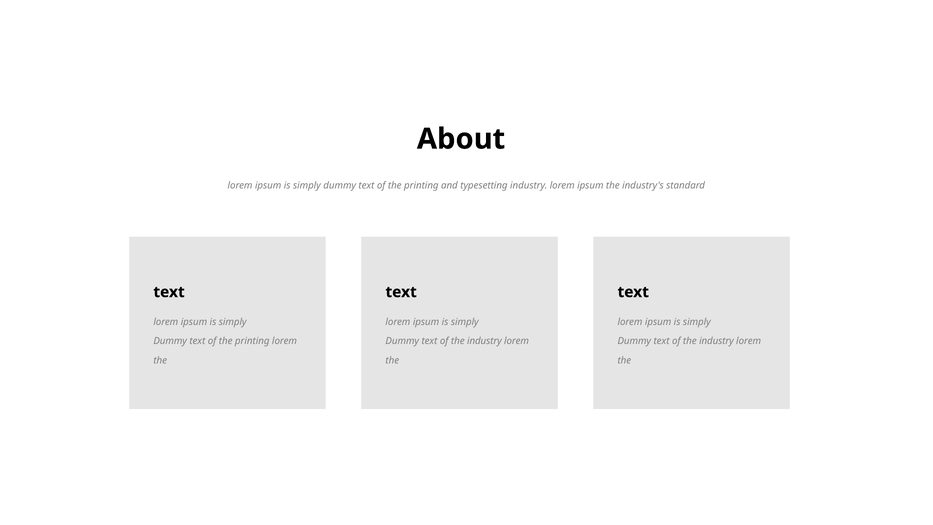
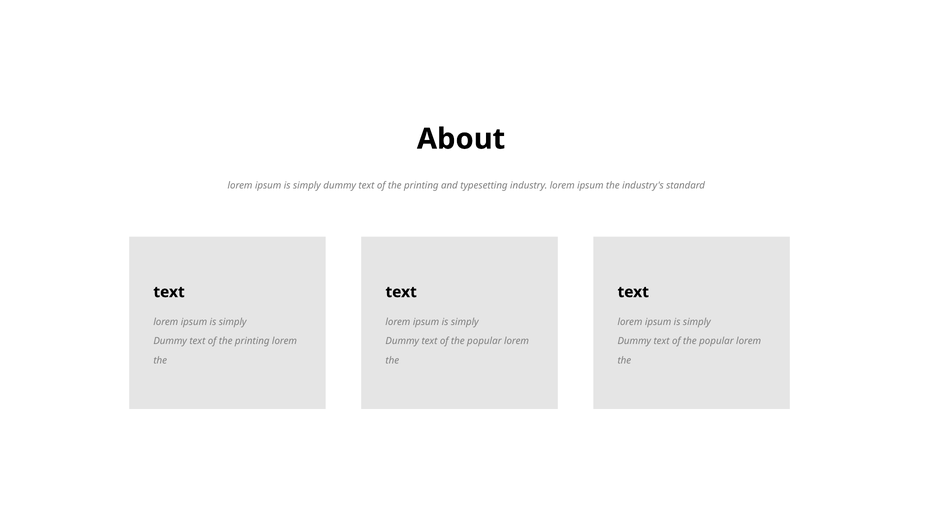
industry at (484, 341): industry -> popular
industry at (716, 341): industry -> popular
